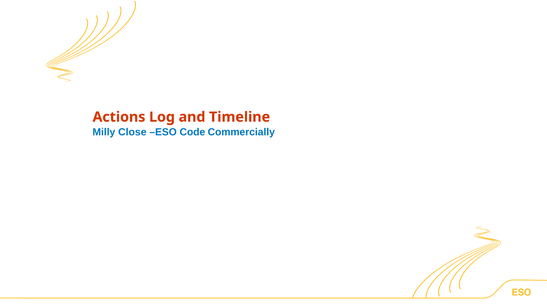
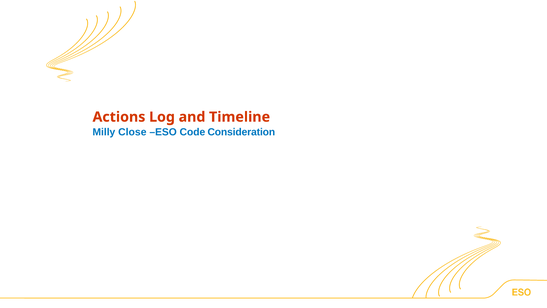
Commercially: Commercially -> Consideration
